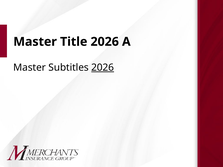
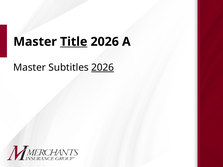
Title underline: none -> present
